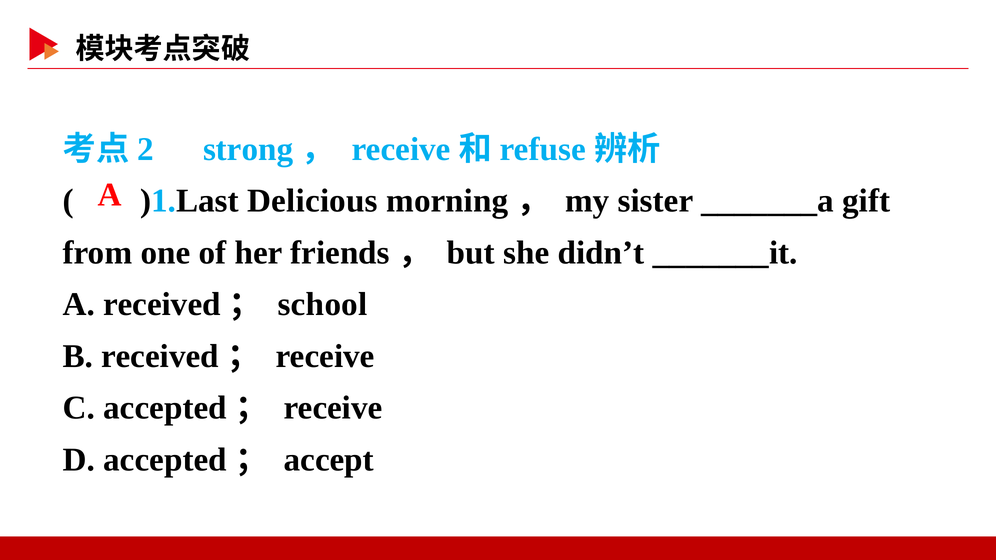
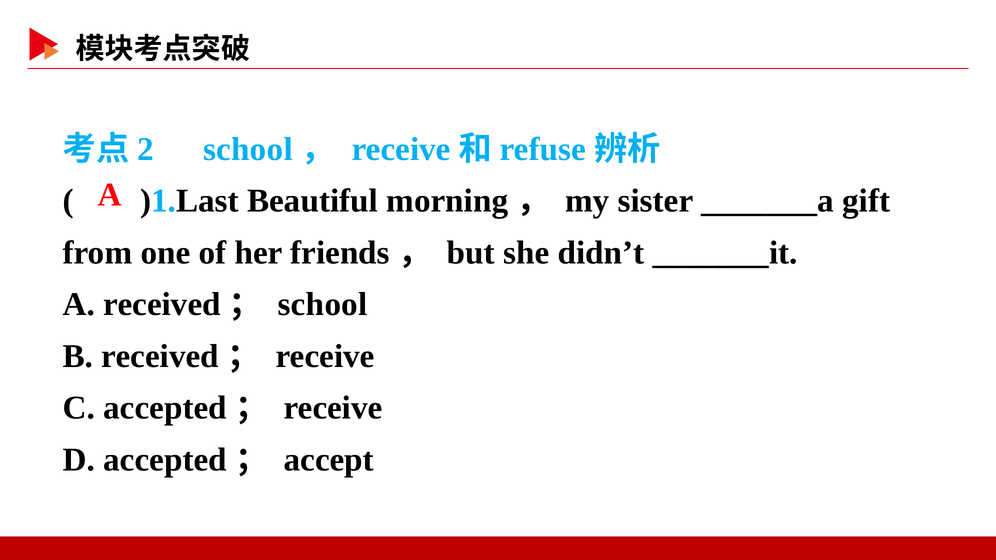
strong at (248, 149): strong -> school
Delicious: Delicious -> Beautiful
